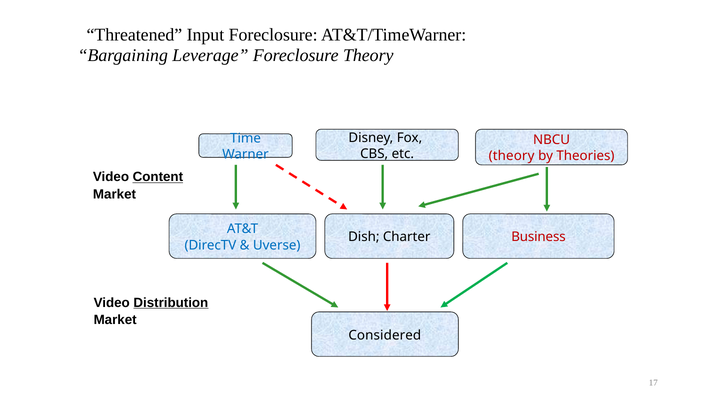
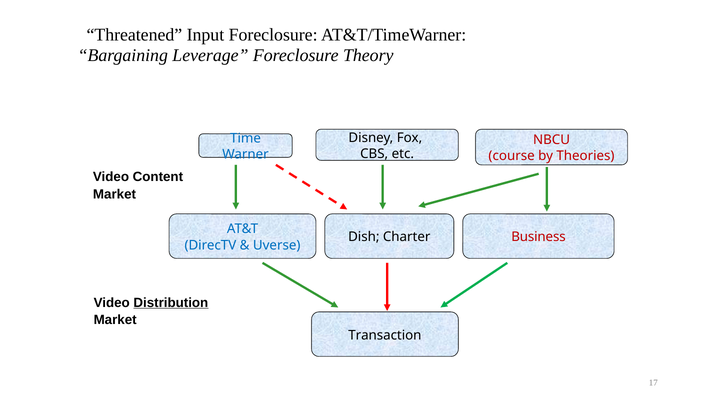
theory at (512, 156): theory -> course
Content underline: present -> none
Considered: Considered -> Transaction
